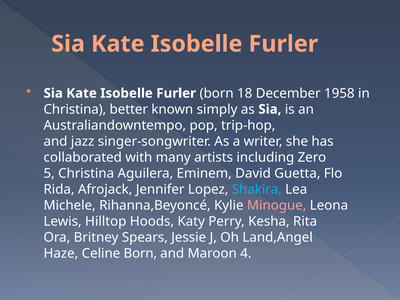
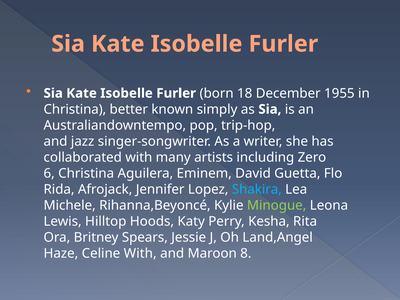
1958: 1958 -> 1955
5: 5 -> 6
Minogue colour: pink -> light green
Celine Born: Born -> With
4: 4 -> 8
